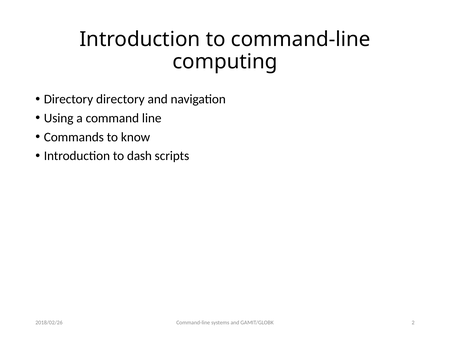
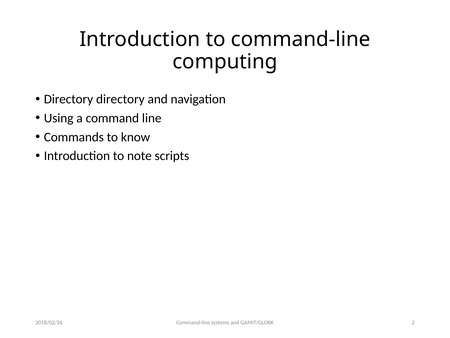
dash: dash -> note
